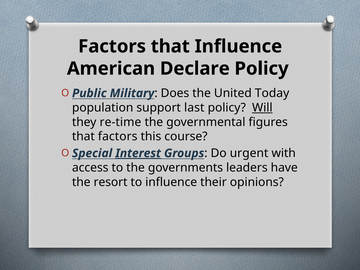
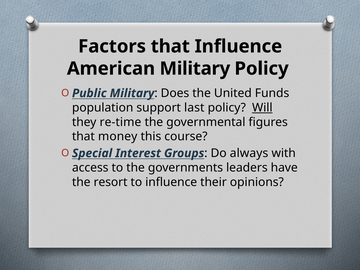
American Declare: Declare -> Military
Today: Today -> Funds
that factors: factors -> money
Interest underline: present -> none
urgent: urgent -> always
